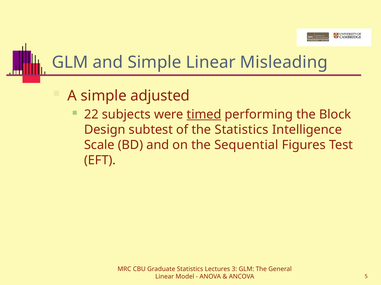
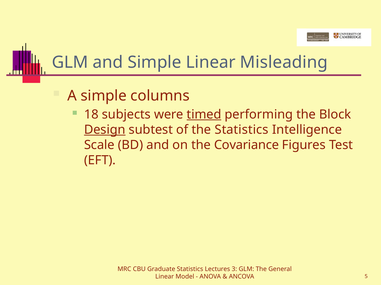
adjusted: adjusted -> columns
22: 22 -> 18
Design underline: none -> present
Sequential: Sequential -> Covariance
